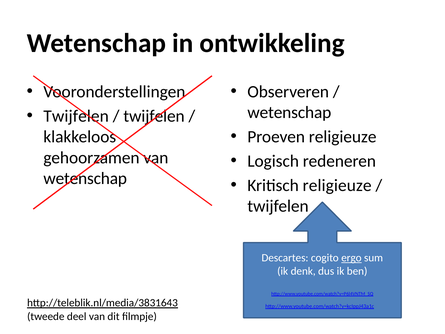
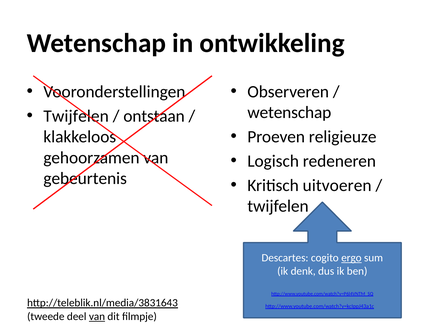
twijfelen at (154, 116): twijfelen -> ontstaan
wetenschap at (85, 178): wetenschap -> gebeurtenis
Kritisch religieuze: religieuze -> uitvoeren
van at (97, 316) underline: none -> present
